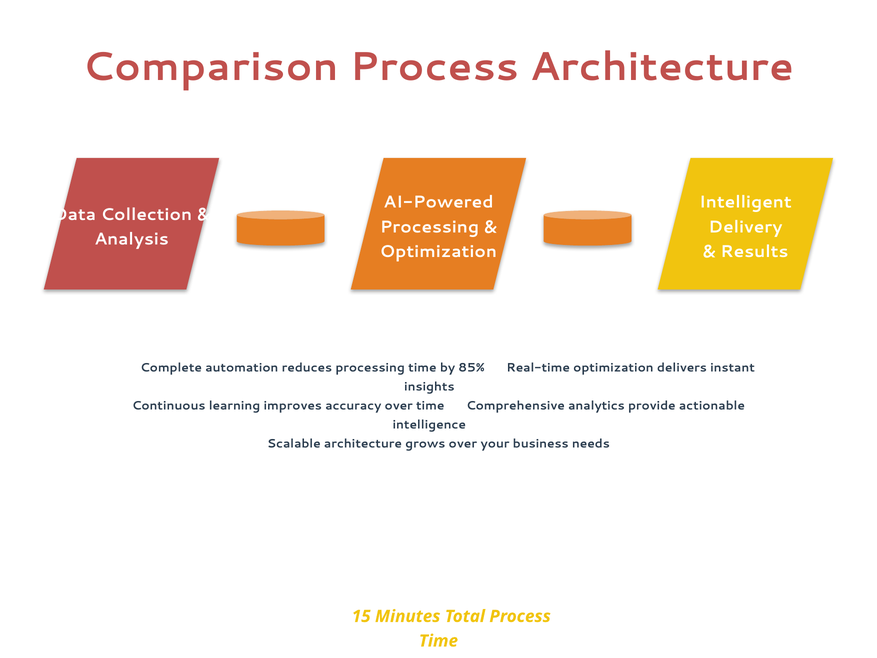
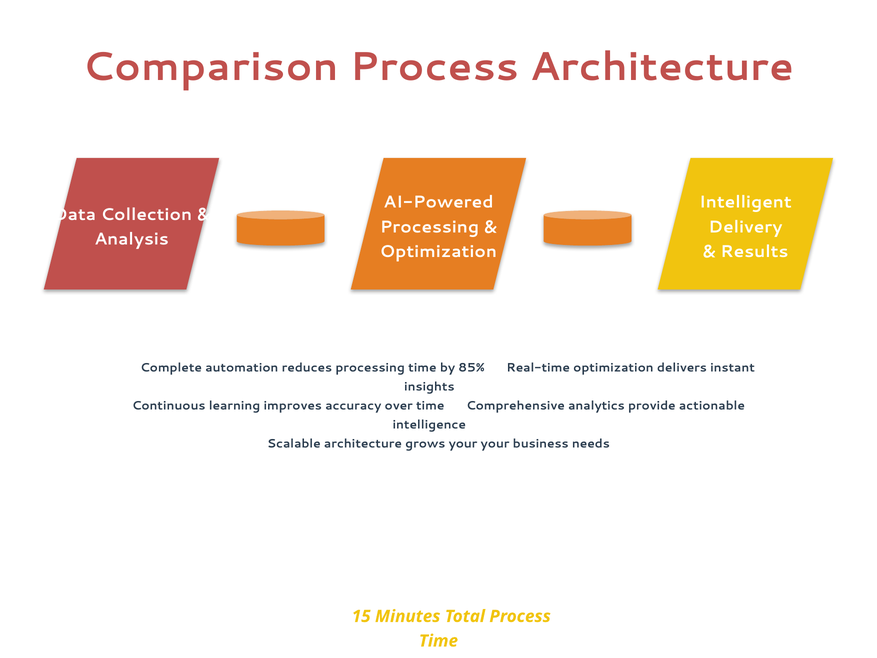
grows over: over -> your
